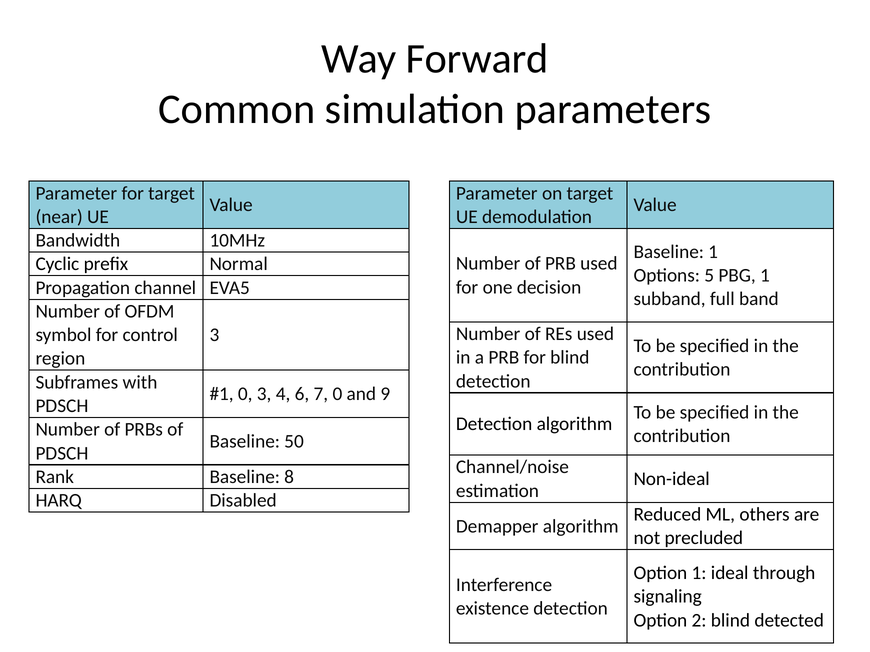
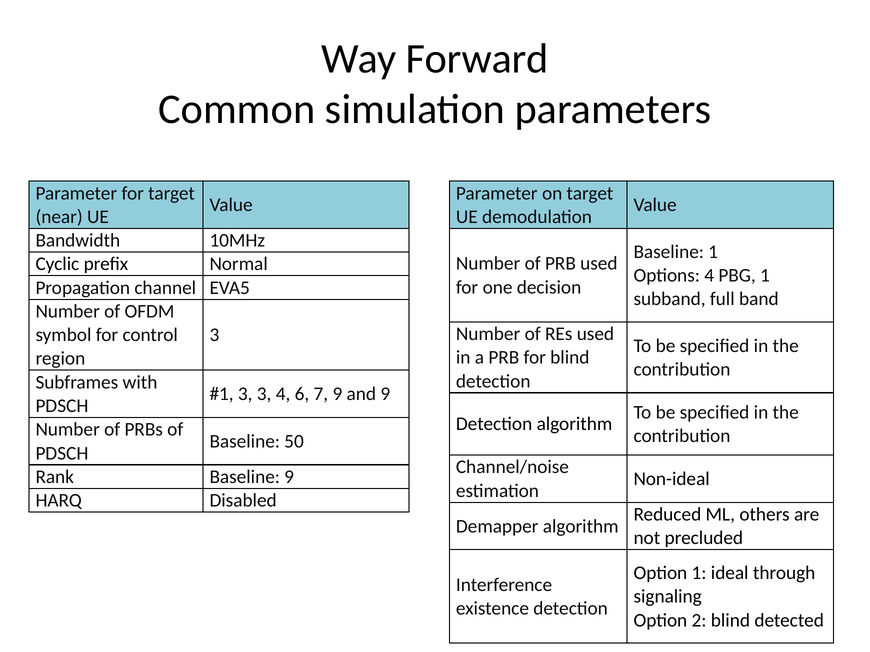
Options 5: 5 -> 4
0 at (245, 394): 0 -> 3
7 0: 0 -> 9
Baseline 8: 8 -> 9
